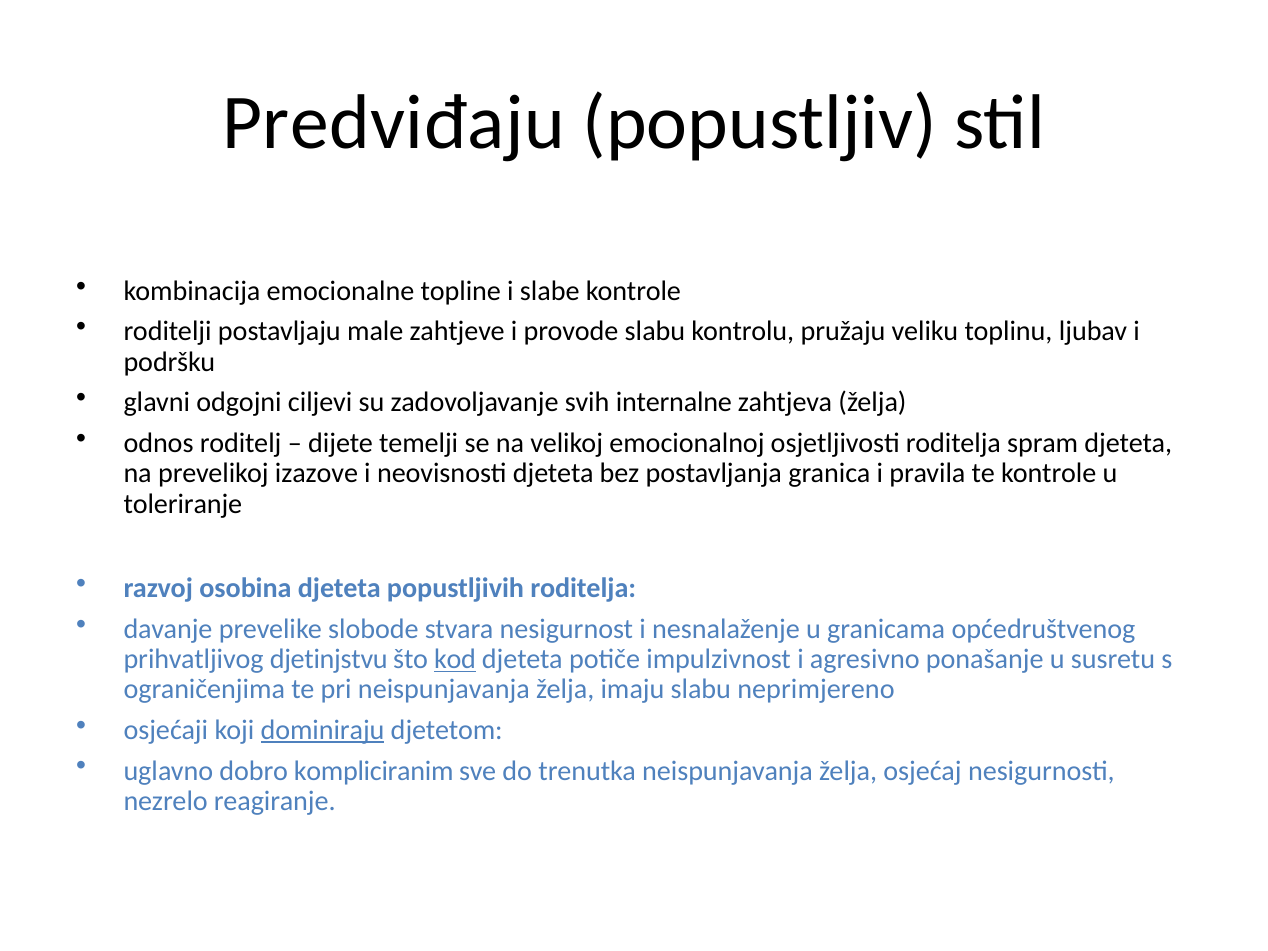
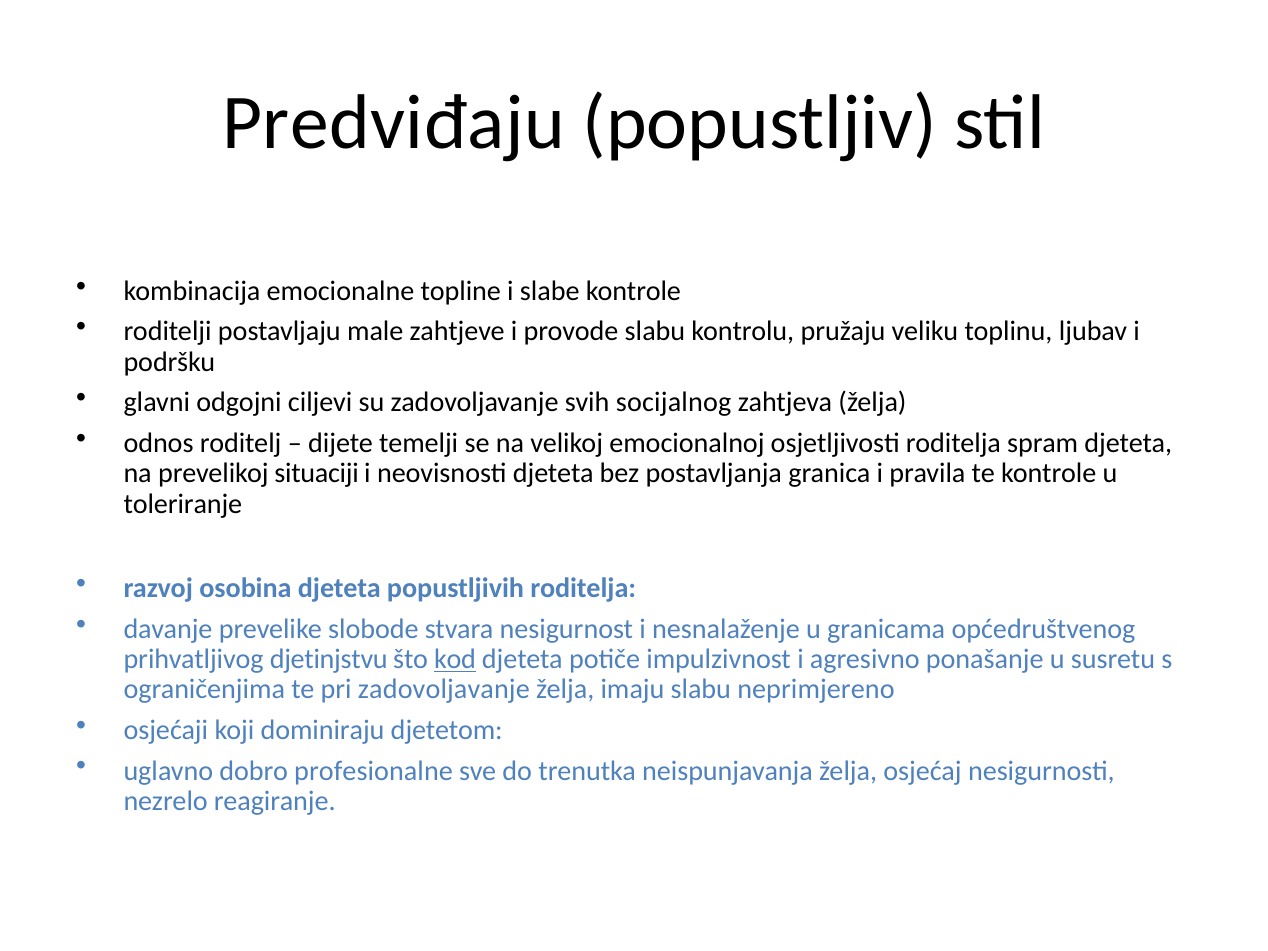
internalne: internalne -> socijalnog
izazove: izazove -> situaciji
pri neispunjavanja: neispunjavanja -> zadovoljavanje
dominiraju underline: present -> none
kompliciranim: kompliciranim -> profesionalne
